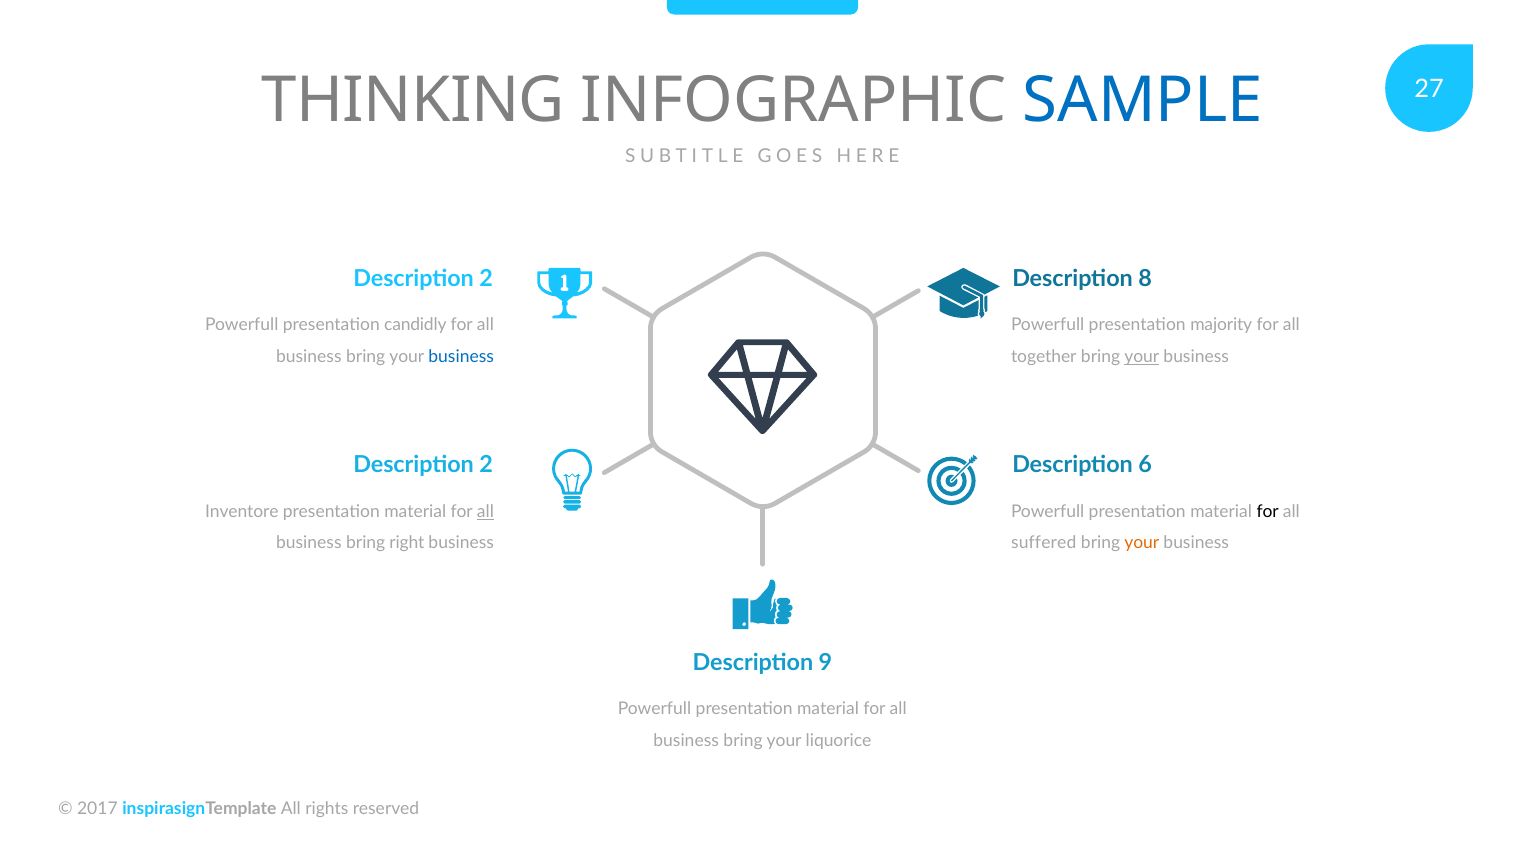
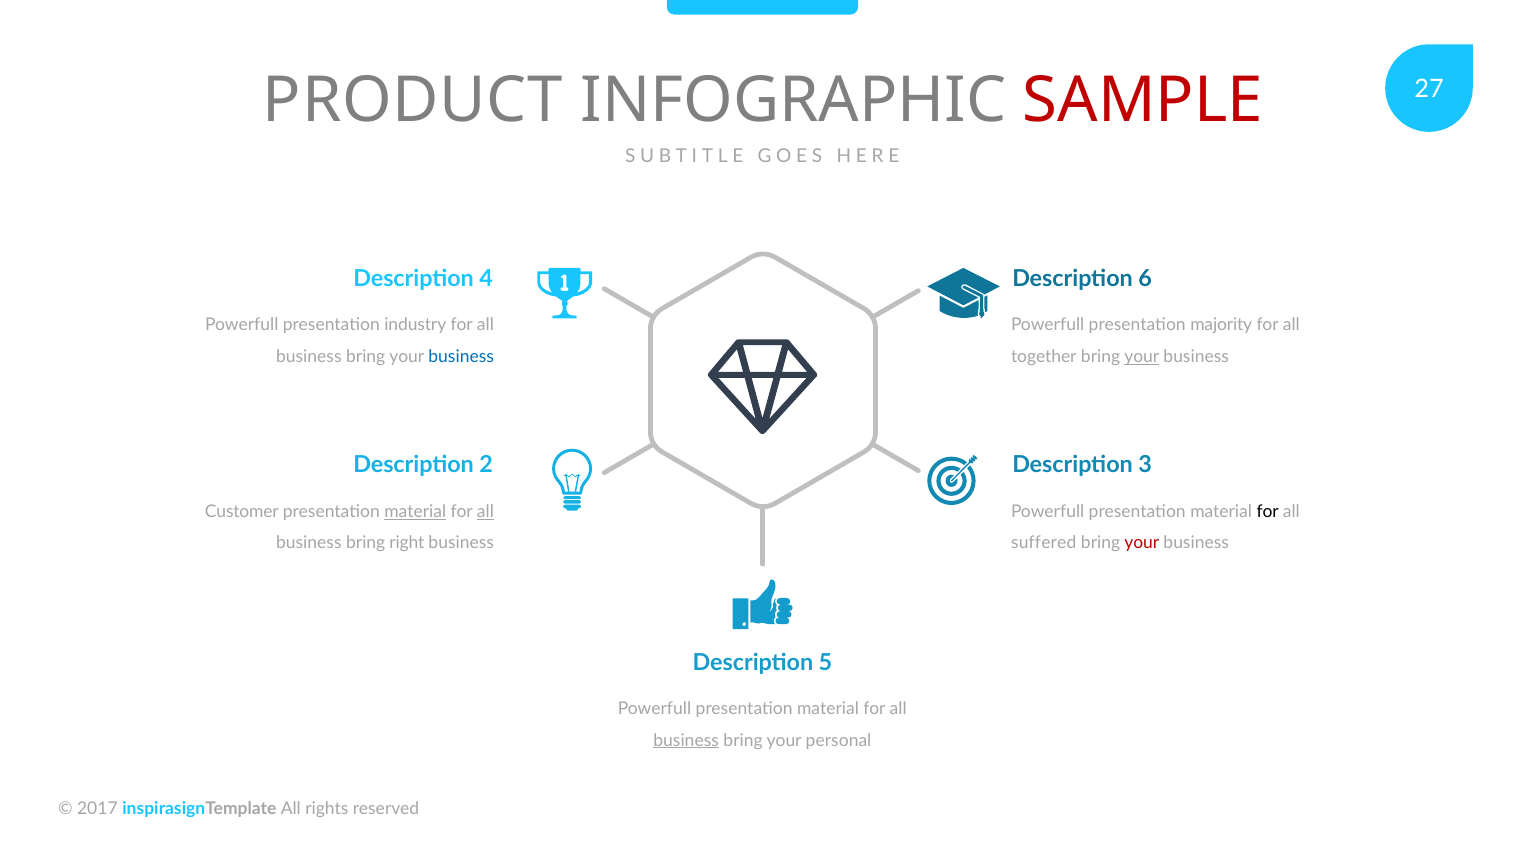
THINKING: THINKING -> PRODUCT
SAMPLE colour: blue -> red
2 at (486, 279): 2 -> 4
8: 8 -> 6
candidly: candidly -> industry
6: 6 -> 3
Inventore: Inventore -> Customer
material at (415, 512) underline: none -> present
your at (1142, 543) colour: orange -> red
9: 9 -> 5
business at (686, 740) underline: none -> present
liquorice: liquorice -> personal
